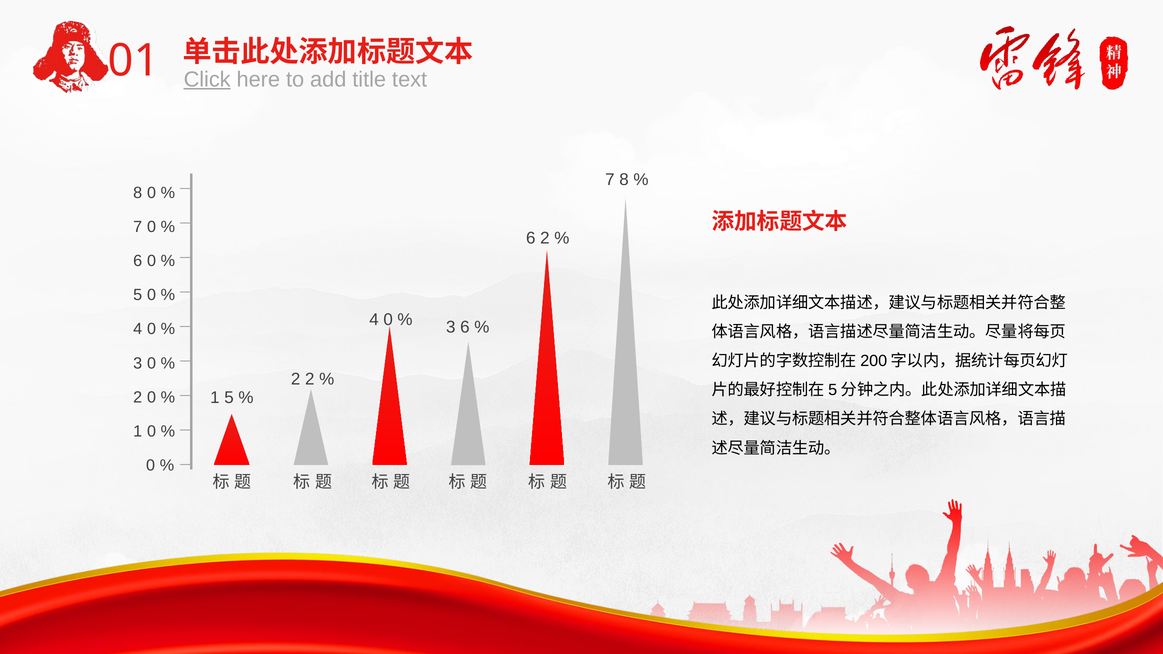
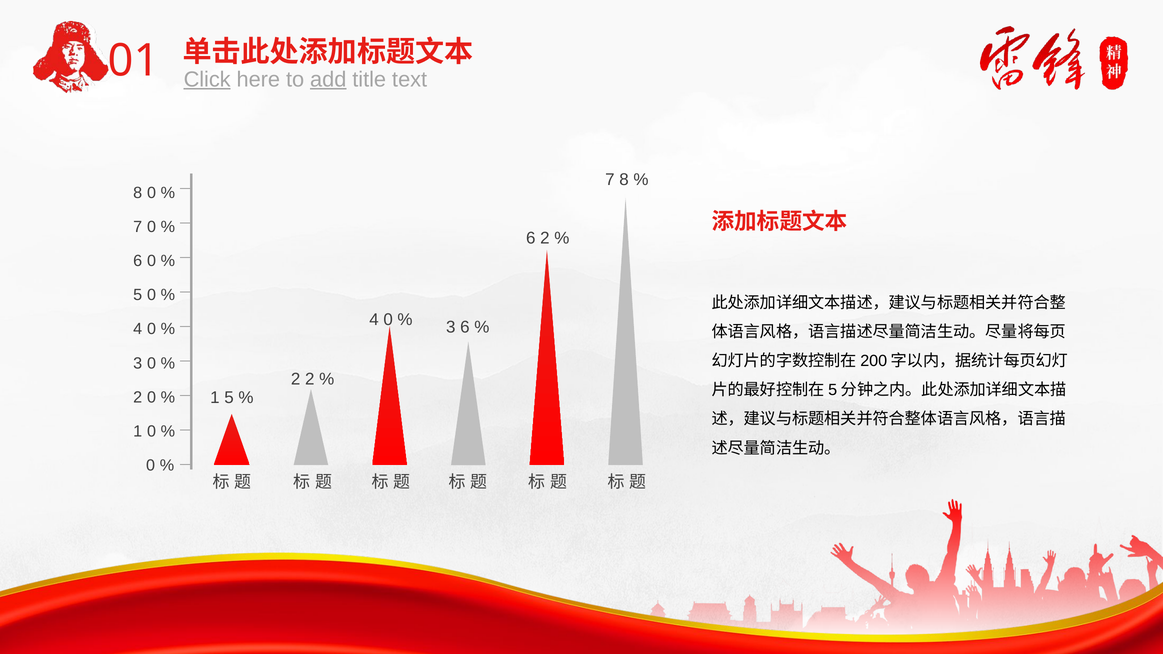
add underline: none -> present
